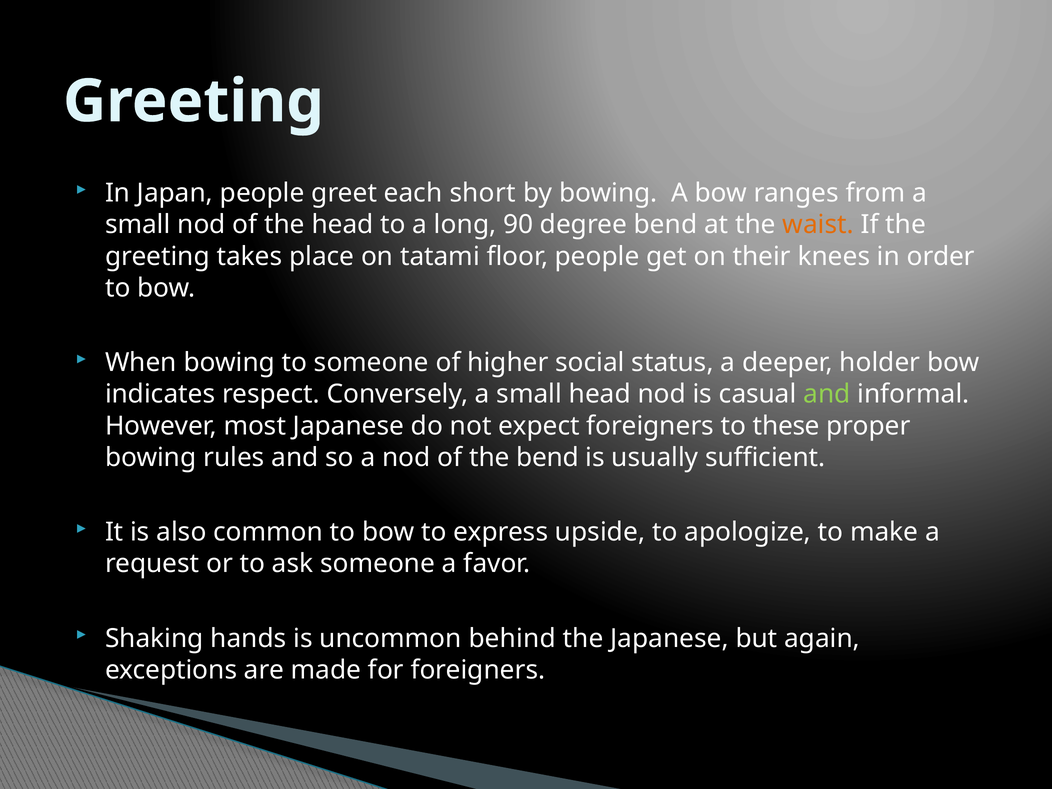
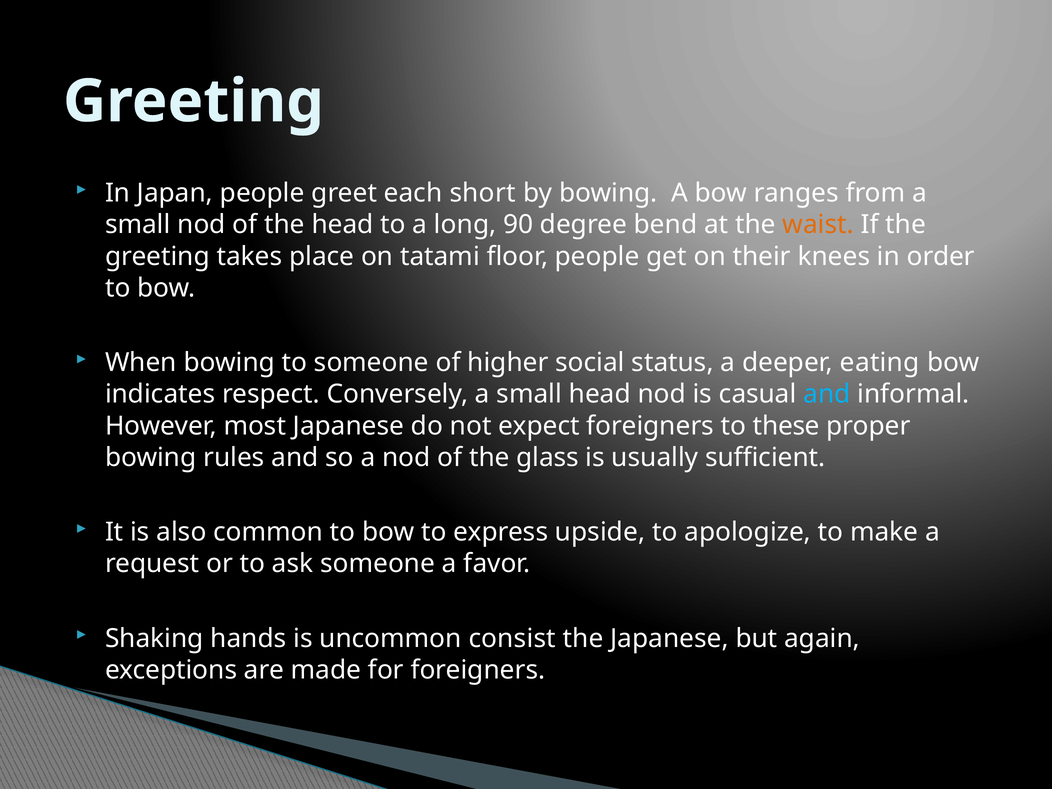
holder: holder -> eating
and at (827, 394) colour: light green -> light blue
the bend: bend -> glass
behind: behind -> consist
